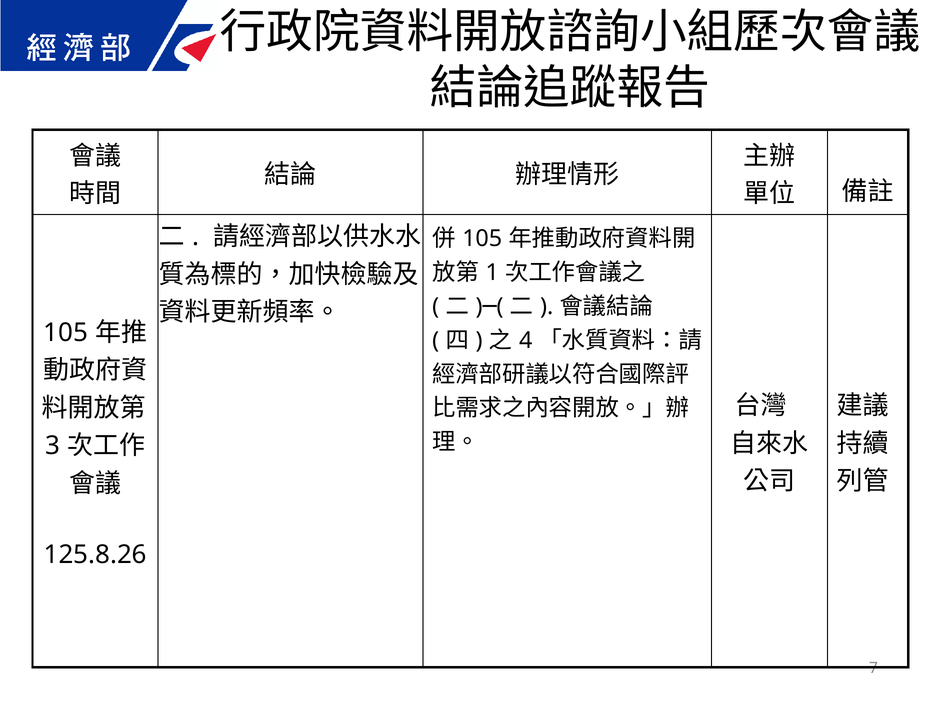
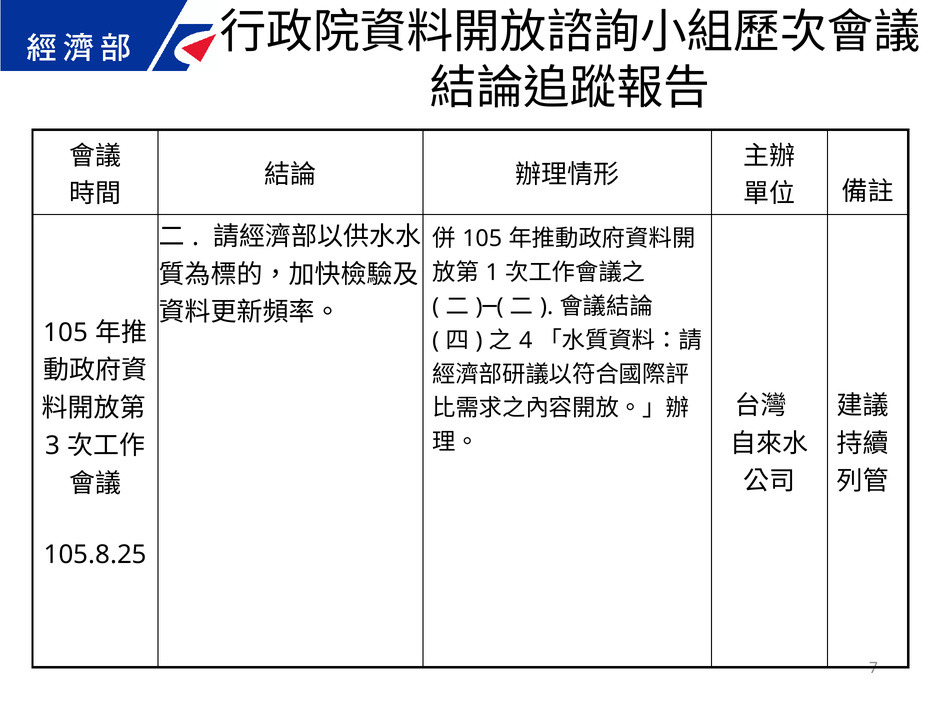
125.8.26: 125.8.26 -> 105.8.25
